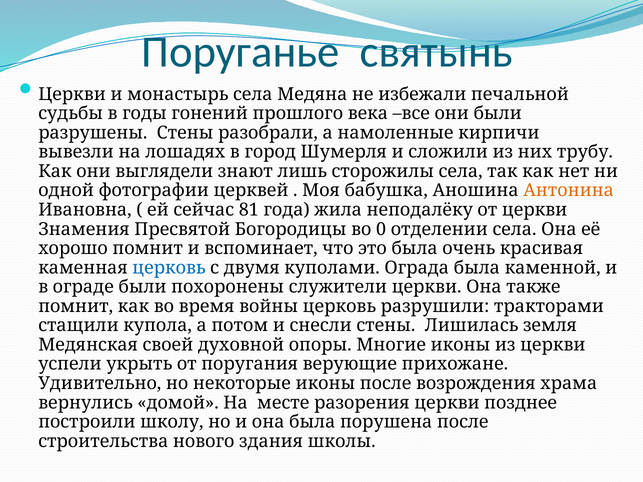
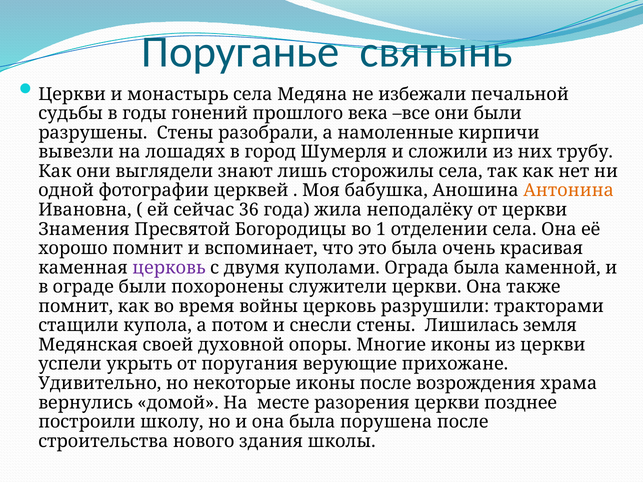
81: 81 -> 36
0: 0 -> 1
церковь at (169, 268) colour: blue -> purple
